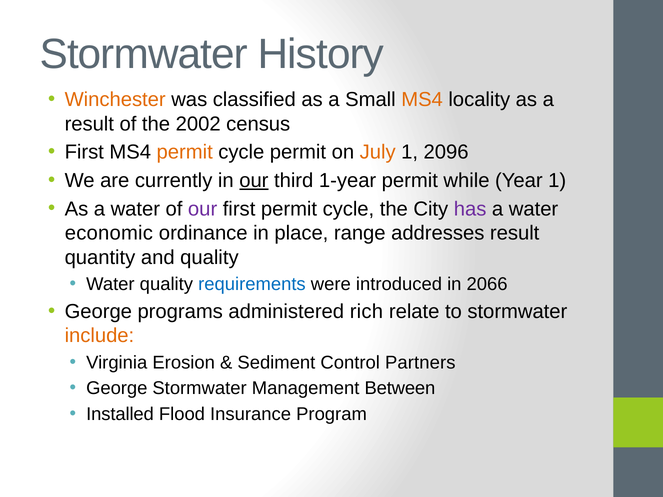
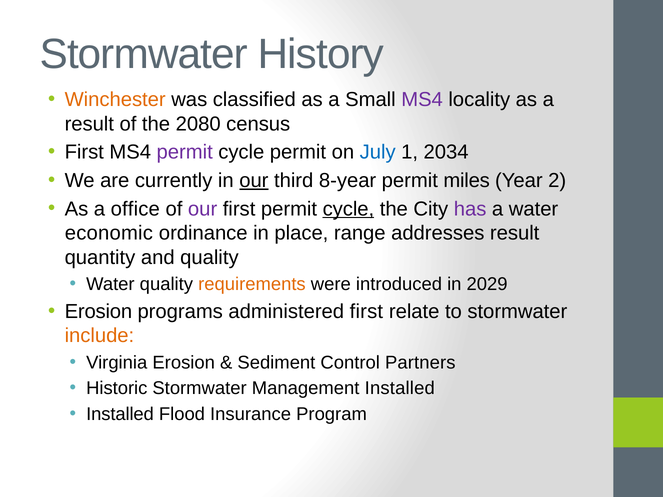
MS4 at (422, 100) colour: orange -> purple
2002: 2002 -> 2080
permit at (185, 152) colour: orange -> purple
July colour: orange -> blue
2096: 2096 -> 2034
1-year: 1-year -> 8-year
while: while -> miles
Year 1: 1 -> 2
As a water: water -> office
cycle at (348, 209) underline: none -> present
requirements colour: blue -> orange
2066: 2066 -> 2029
George at (98, 312): George -> Erosion
administered rich: rich -> first
George at (117, 389): George -> Historic
Management Between: Between -> Installed
